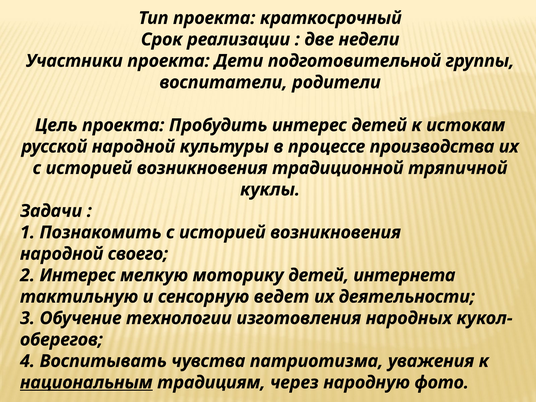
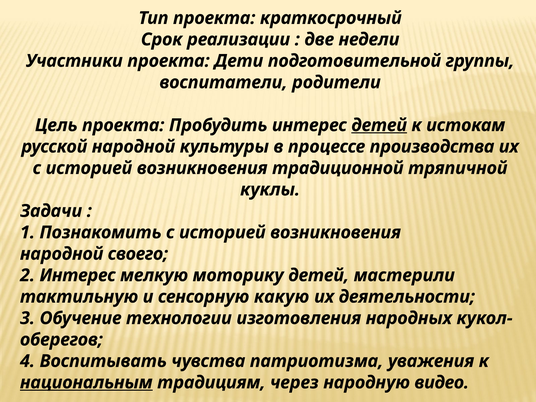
детей at (379, 125) underline: none -> present
интернета: интернета -> мастерили
ведет: ведет -> какую
фото: фото -> видео
